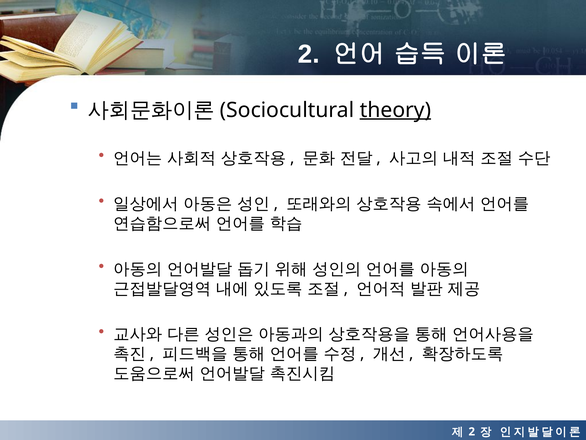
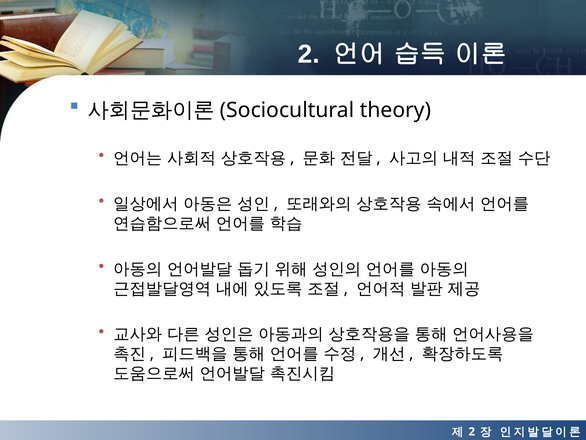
theory underline: present -> none
